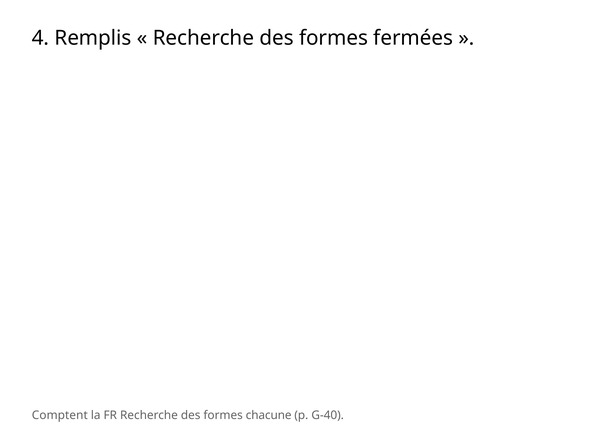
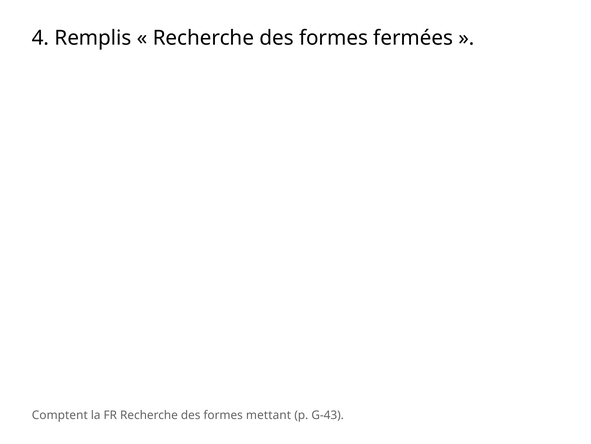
chacune: chacune -> mettant
G-40: G-40 -> G-43
